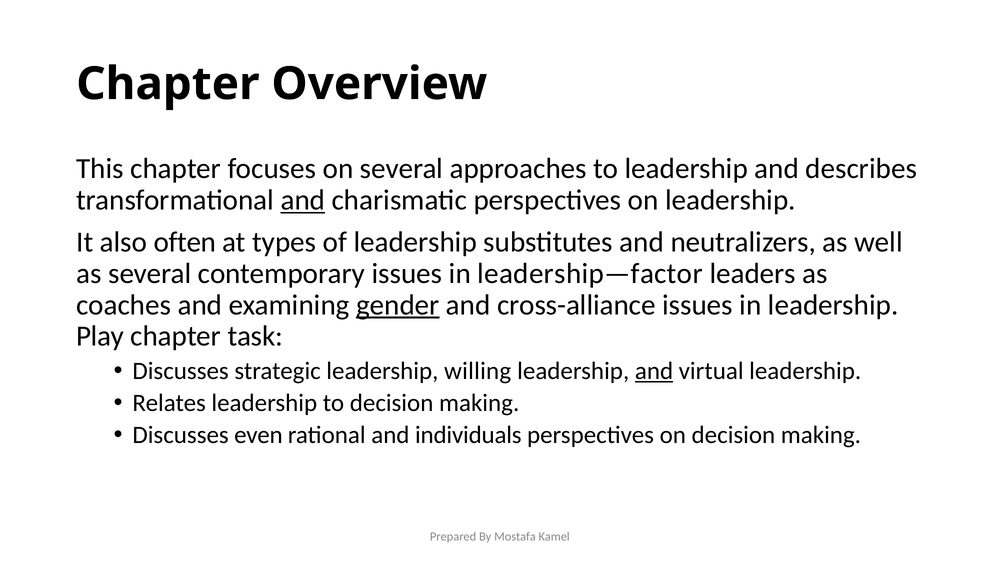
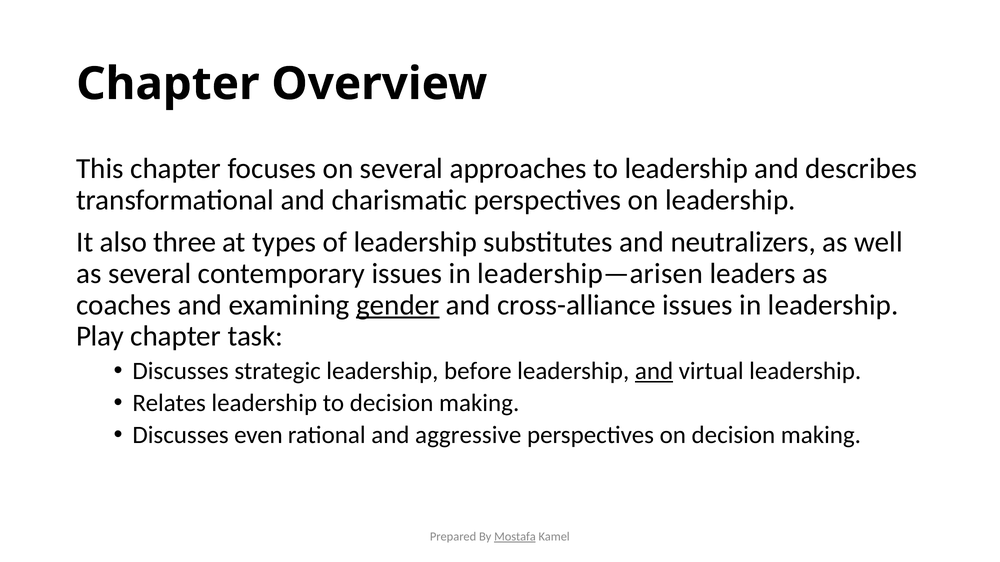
and at (303, 200) underline: present -> none
often: often -> three
leadership—factor: leadership—factor -> leadership—arisen
willing: willing -> before
individuals: individuals -> aggressive
Mostafa underline: none -> present
